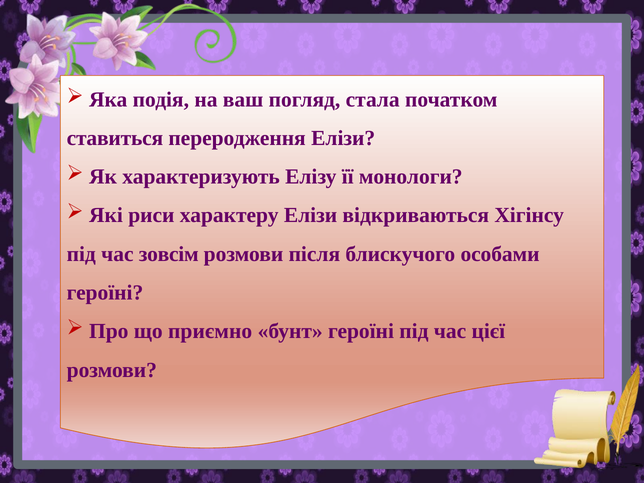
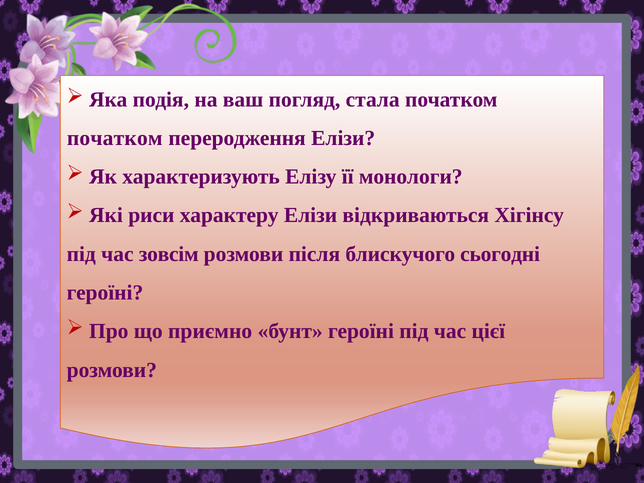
ставиться at (115, 138): ставиться -> початком
особами: особами -> сьогодні
